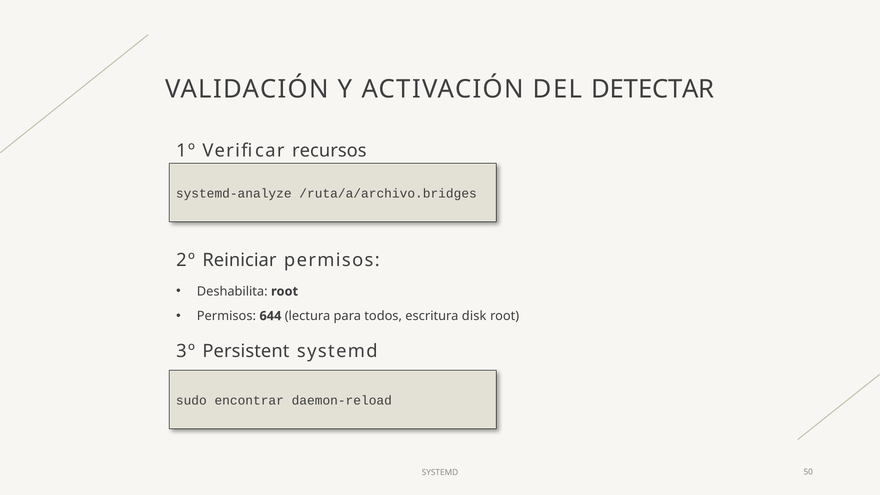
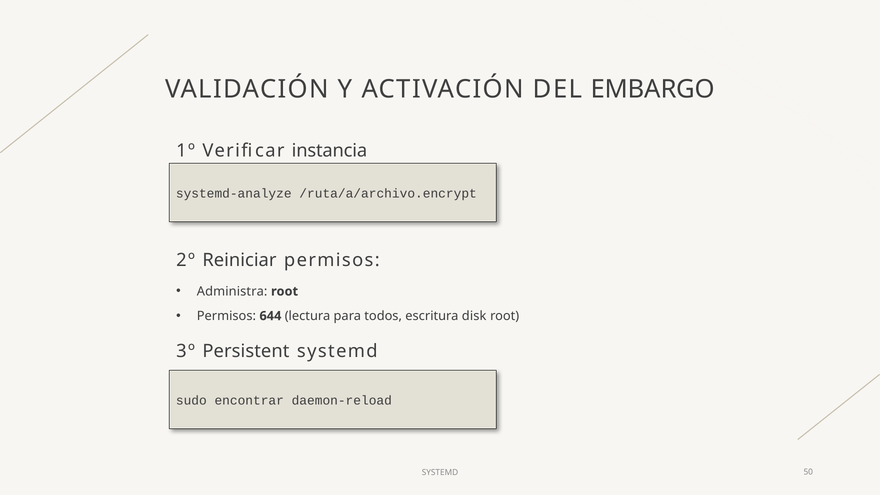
DETECTAR: DETECTAR -> EMBARGO
recursos: recursos -> instancia
/ruta/a/archivo.bridges: /ruta/a/archivo.bridges -> /ruta/a/archivo.encrypt
Deshabilita: Deshabilita -> Administra
